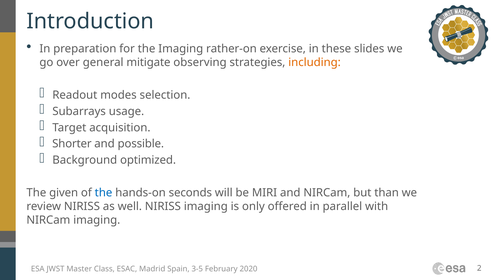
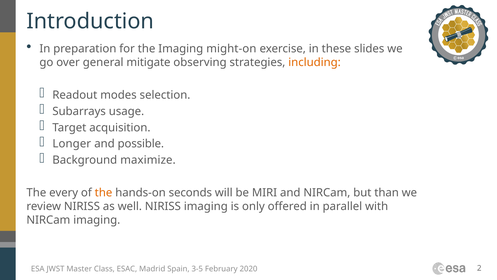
rather-on: rather-on -> might-on
Shorter: Shorter -> Longer
optimized: optimized -> maximize
given: given -> every
the at (104, 192) colour: blue -> orange
